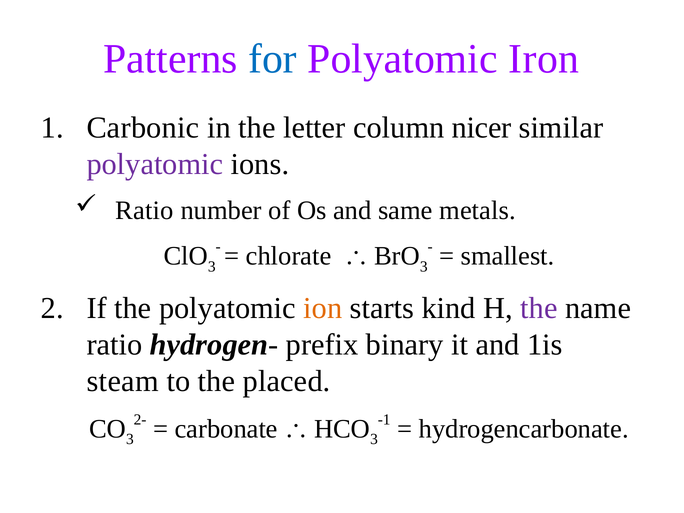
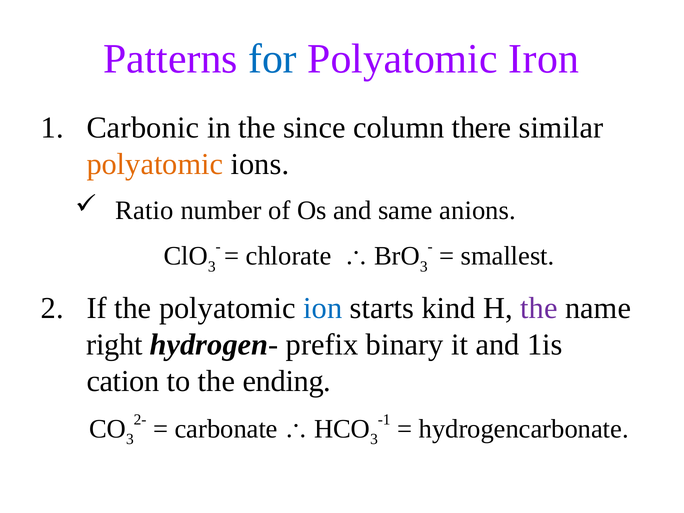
letter: letter -> since
nicer: nicer -> there
polyatomic at (155, 164) colour: purple -> orange
metals: metals -> anions
ion colour: orange -> blue
ratio at (114, 345): ratio -> right
steam: steam -> cation
placed: placed -> ending
